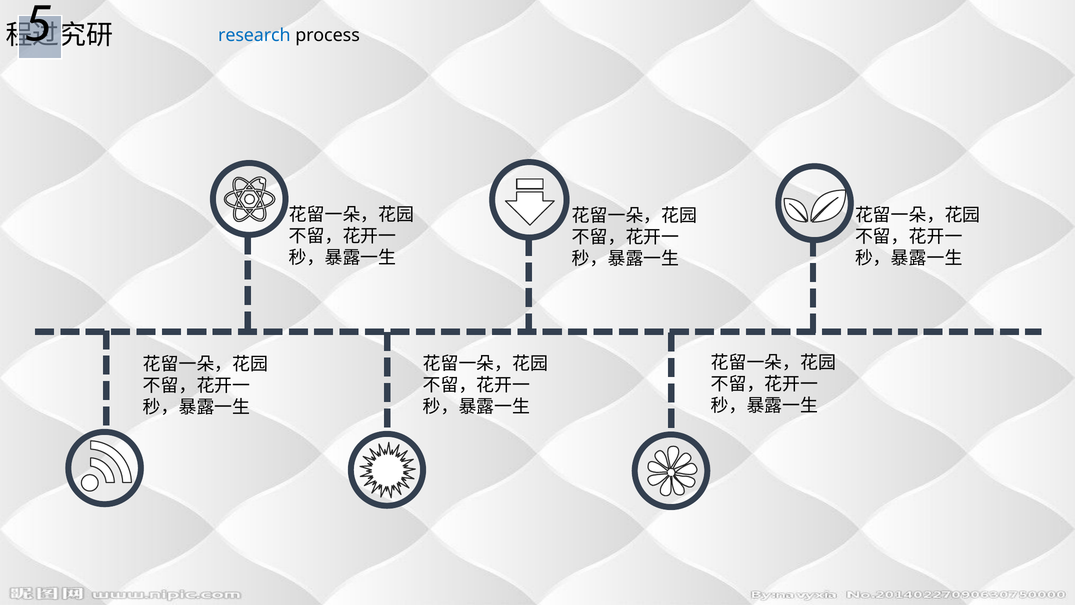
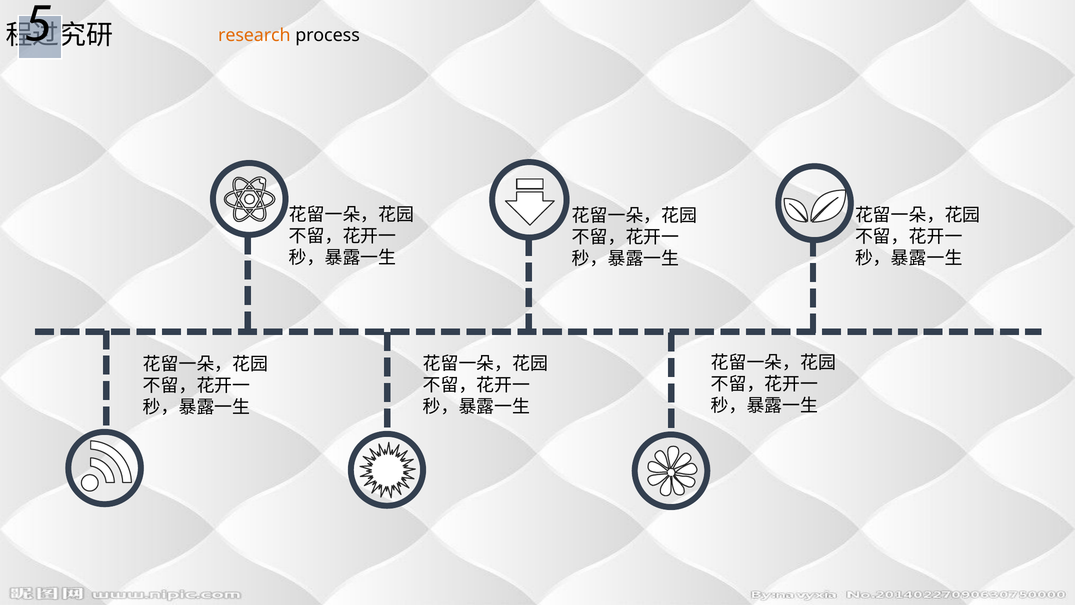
research colour: blue -> orange
